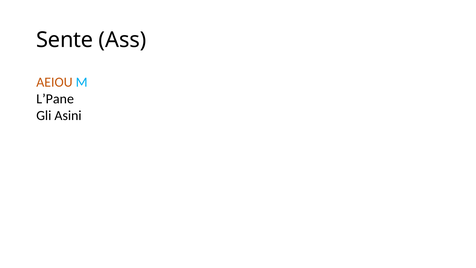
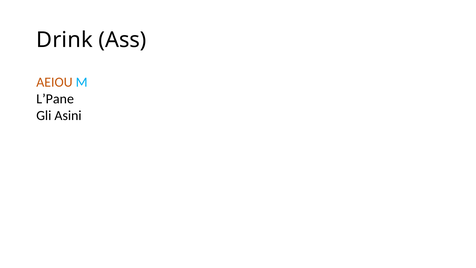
Sente: Sente -> Drink
